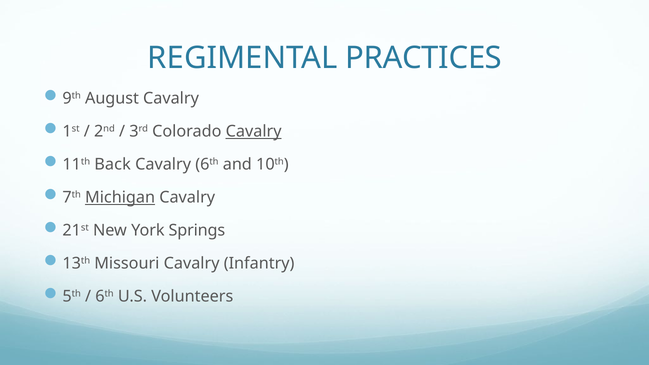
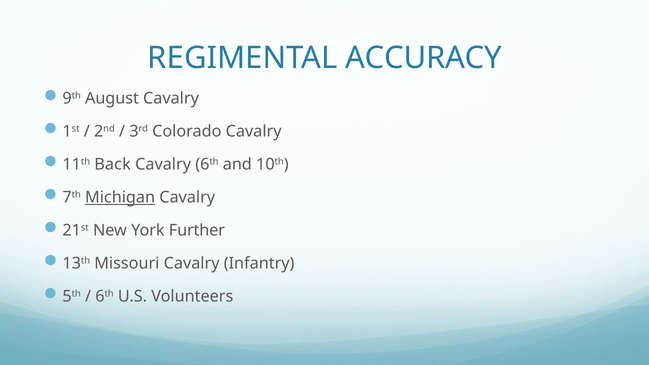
PRACTICES: PRACTICES -> ACCURACY
Cavalry at (254, 131) underline: present -> none
Springs: Springs -> Further
